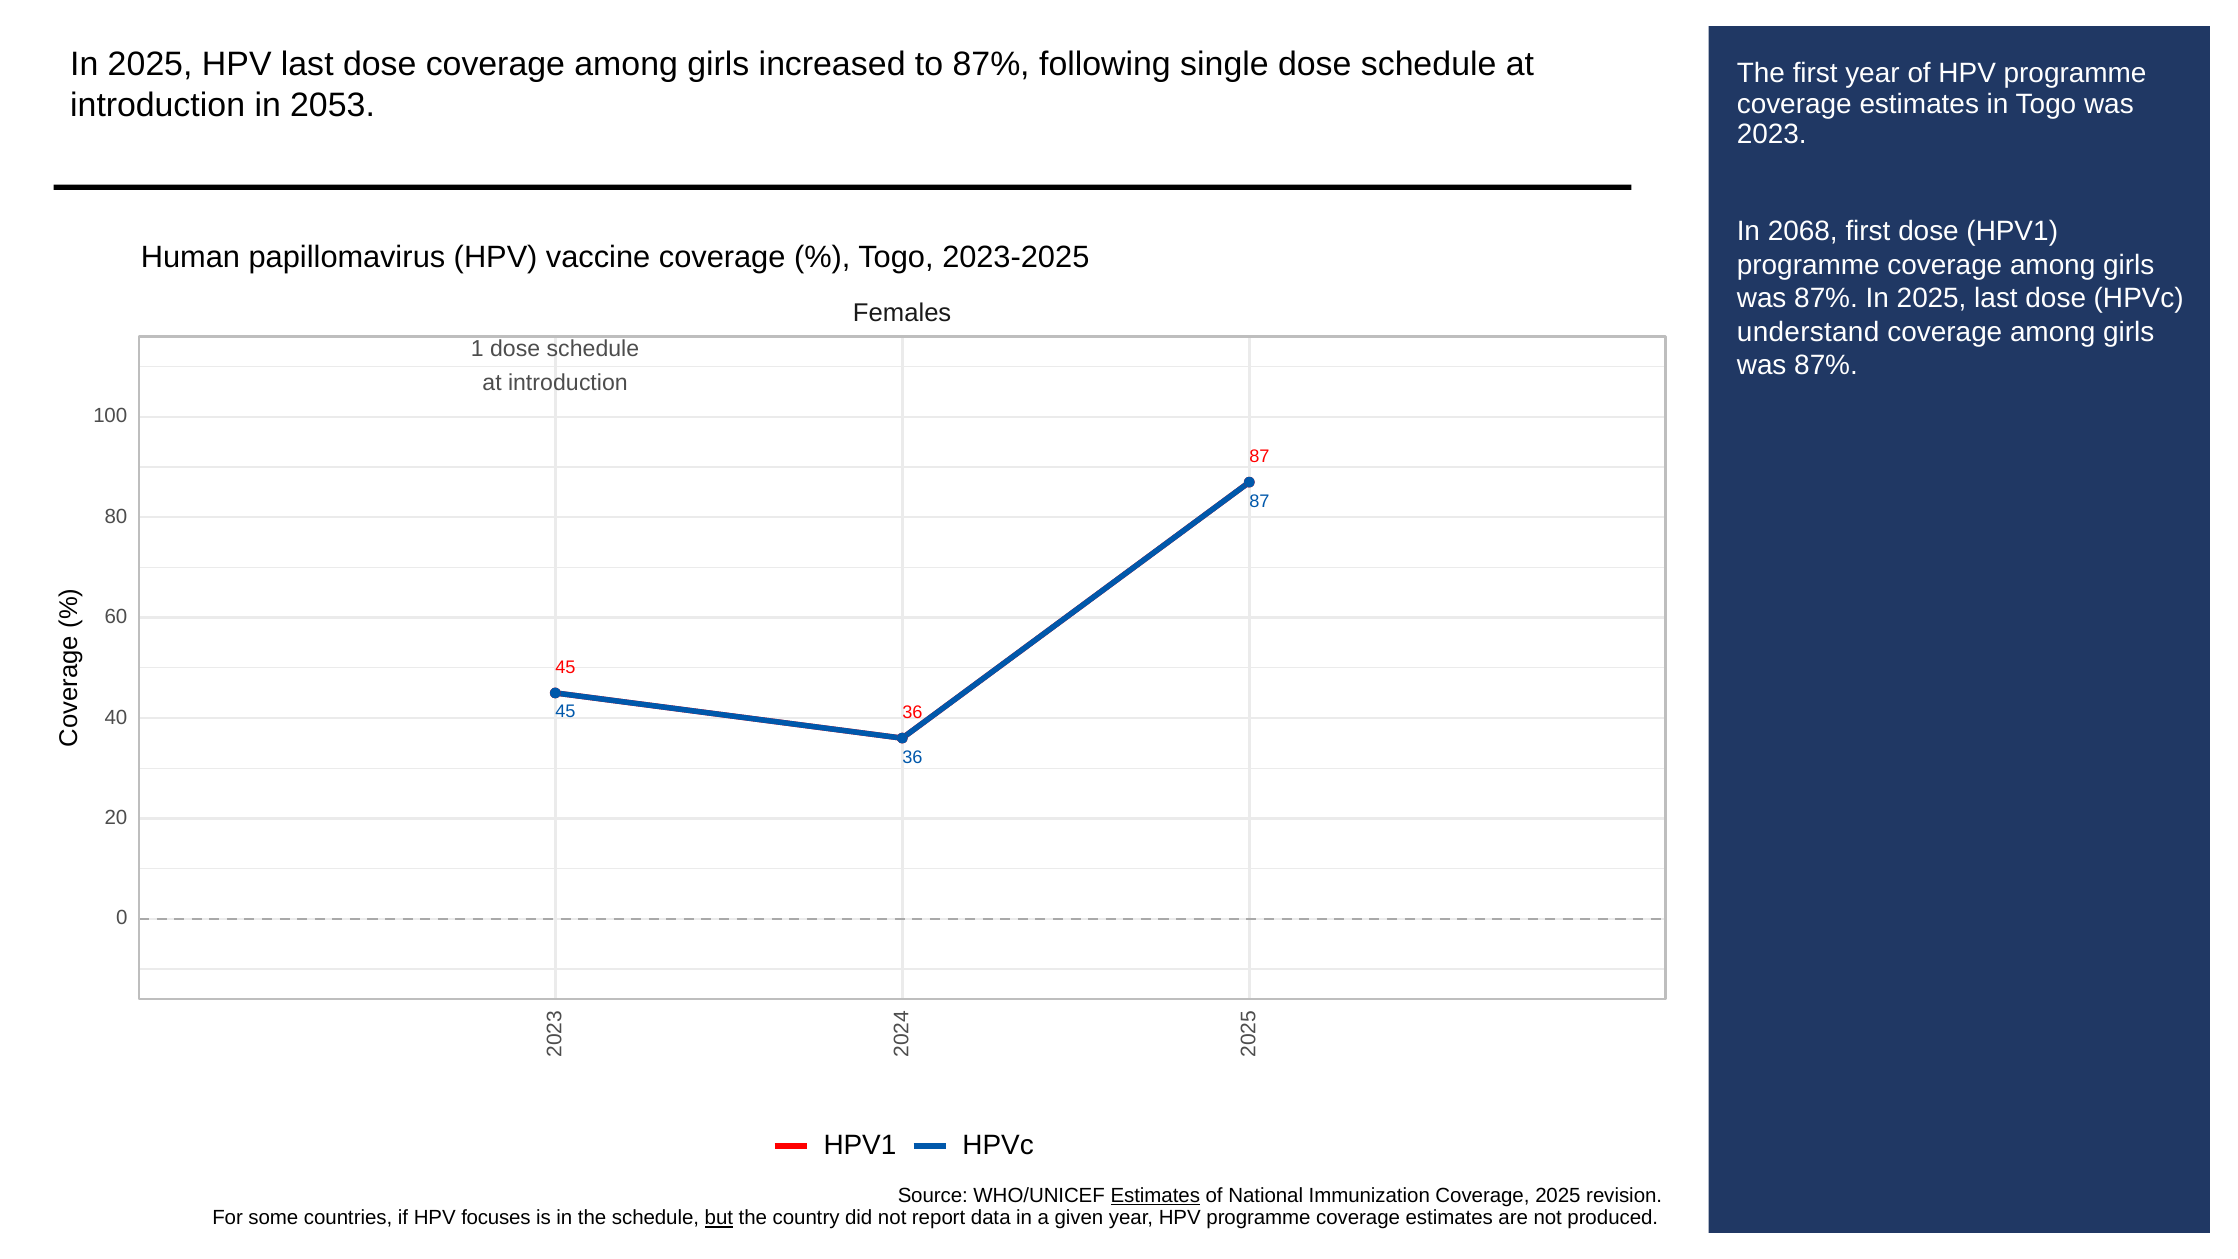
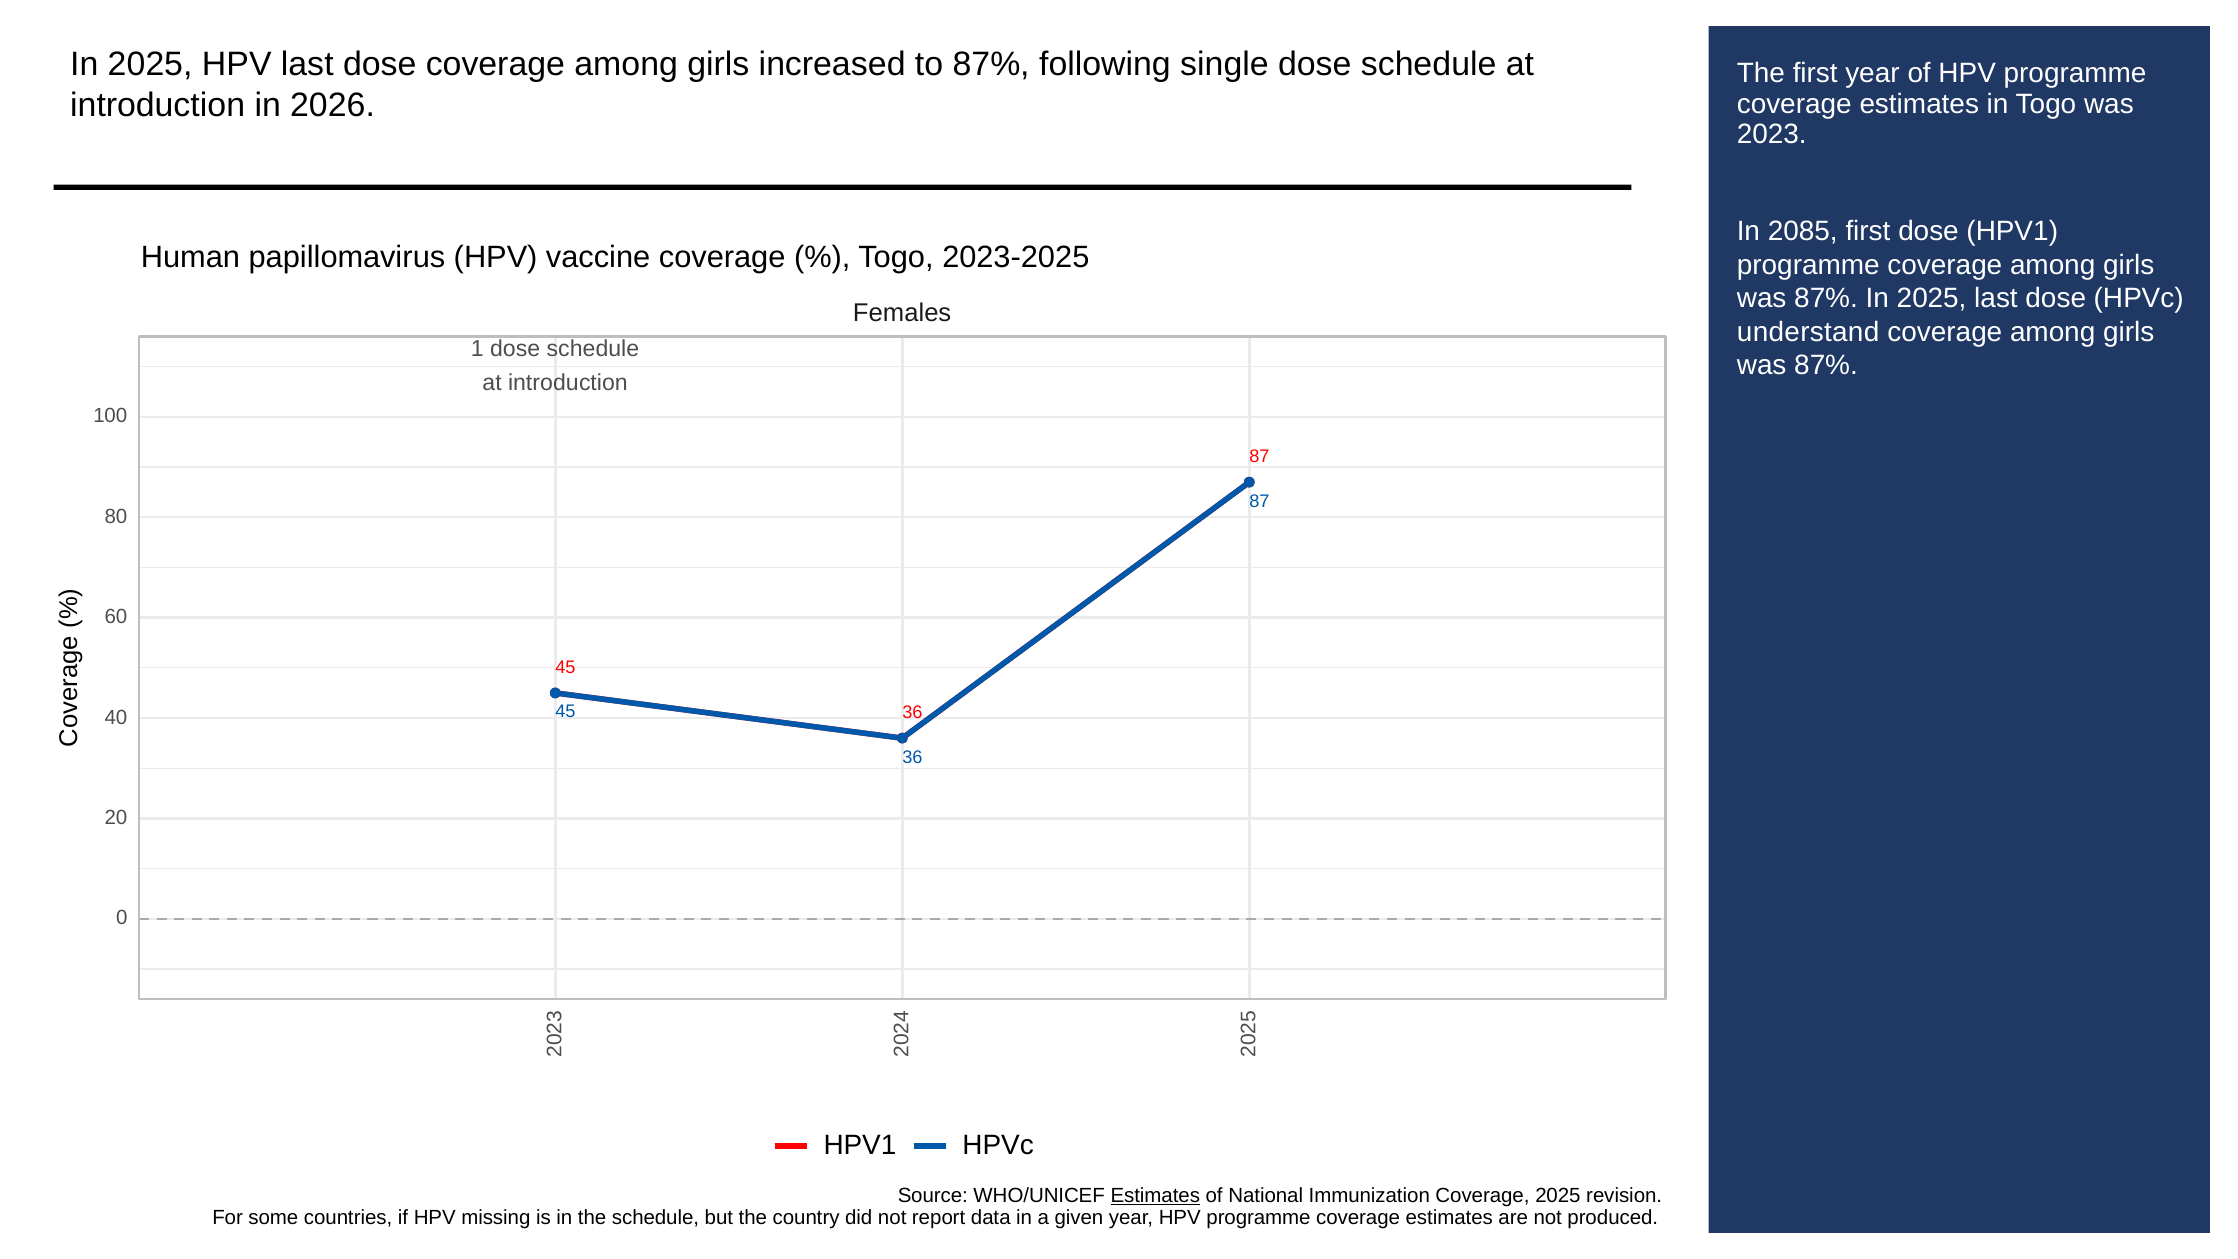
2053: 2053 -> 2026
2068: 2068 -> 2085
focuses: focuses -> missing
but underline: present -> none
